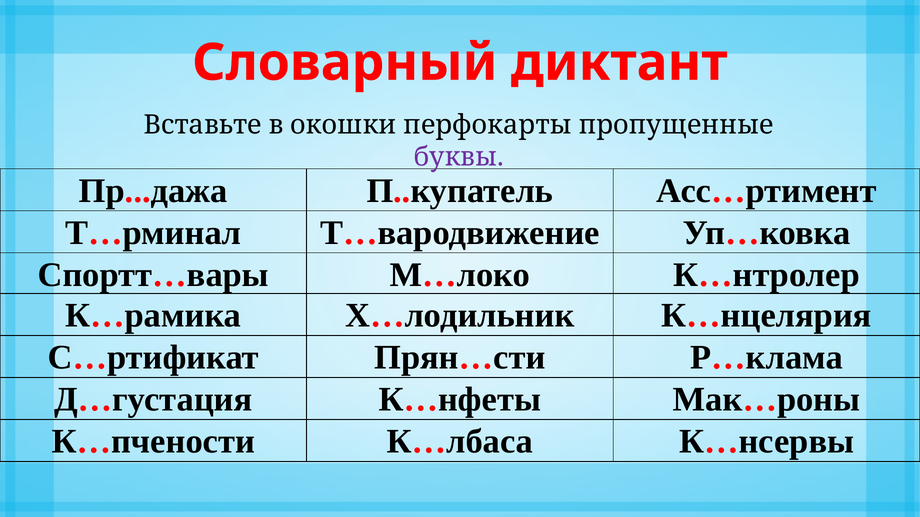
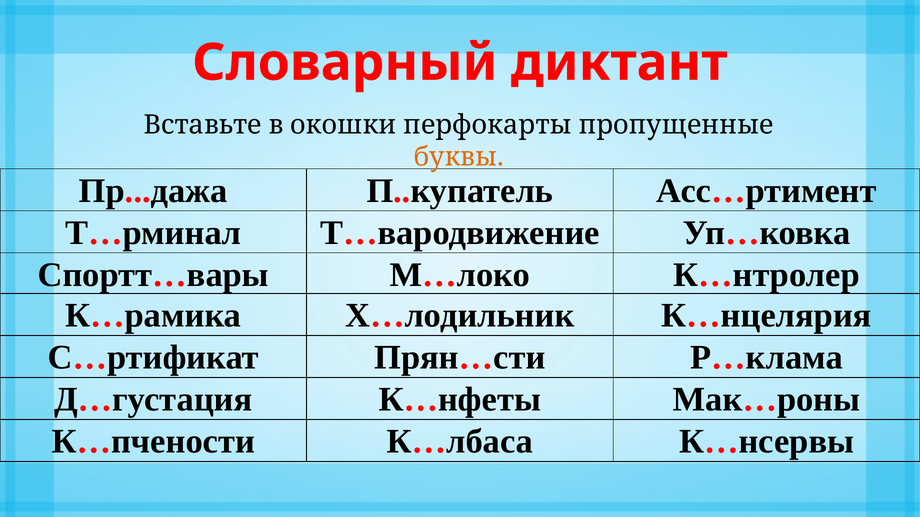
буквы colour: purple -> orange
